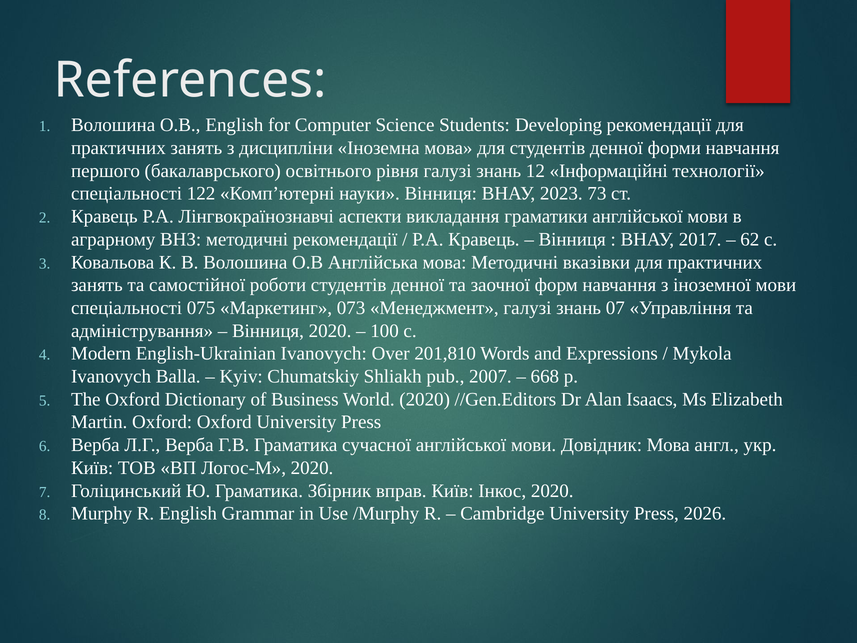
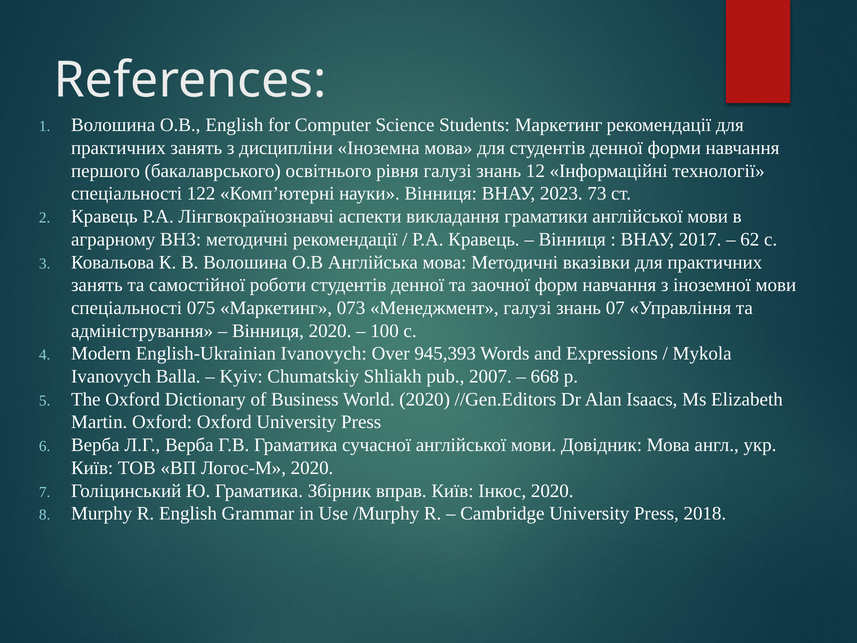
Students Developing: Developing -> Маркетинг
201,810: 201,810 -> 945,393
2026: 2026 -> 2018
